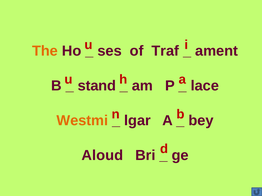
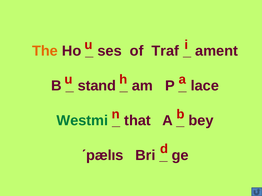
Westmi colour: orange -> green
lgar: lgar -> that
Aloud: Aloud -> ʹpælıs
